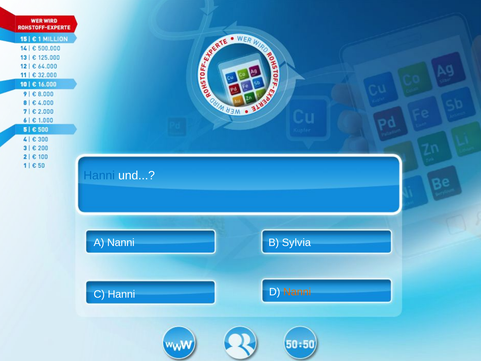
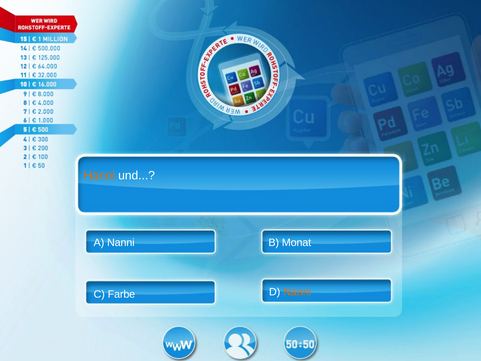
Hanni at (99, 175) colour: blue -> orange
Sylvia: Sylvia -> Monat
C Hanni: Hanni -> Farbe
